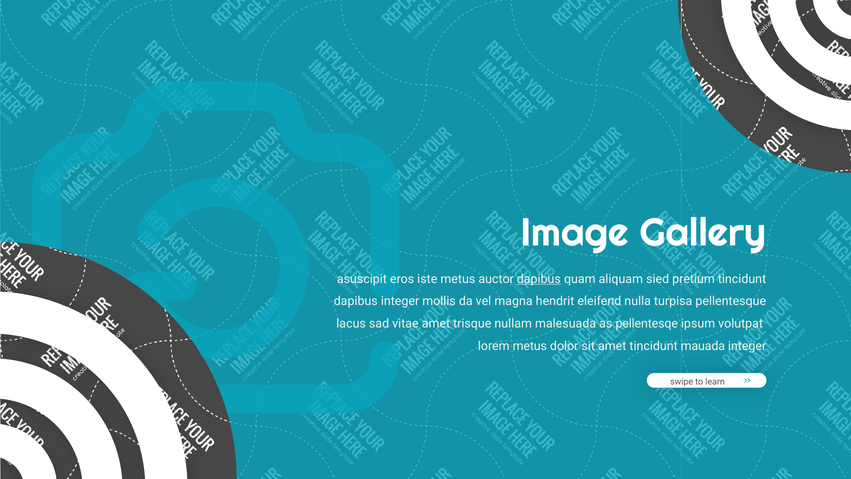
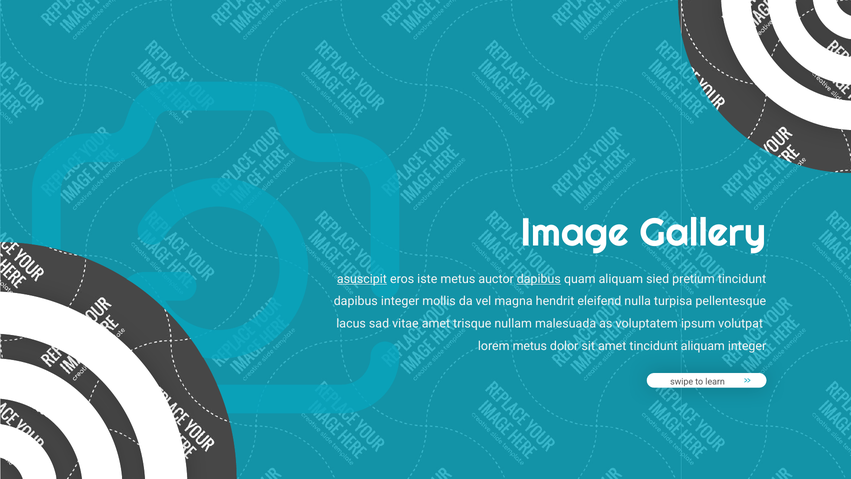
asuscipit underline: none -> present
pellentesqe: pellentesqe -> voluptatem
tincidunt mauada: mauada -> aliquam
